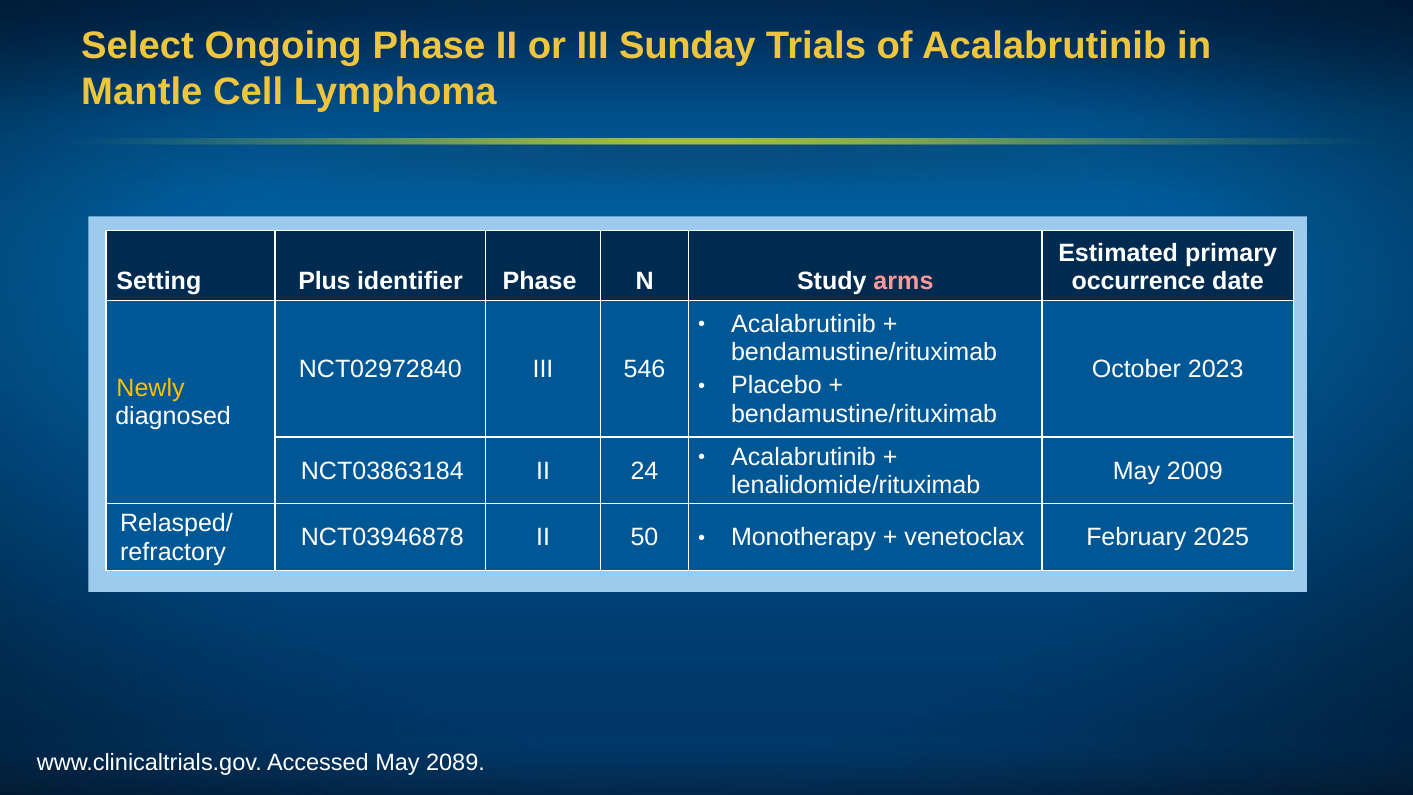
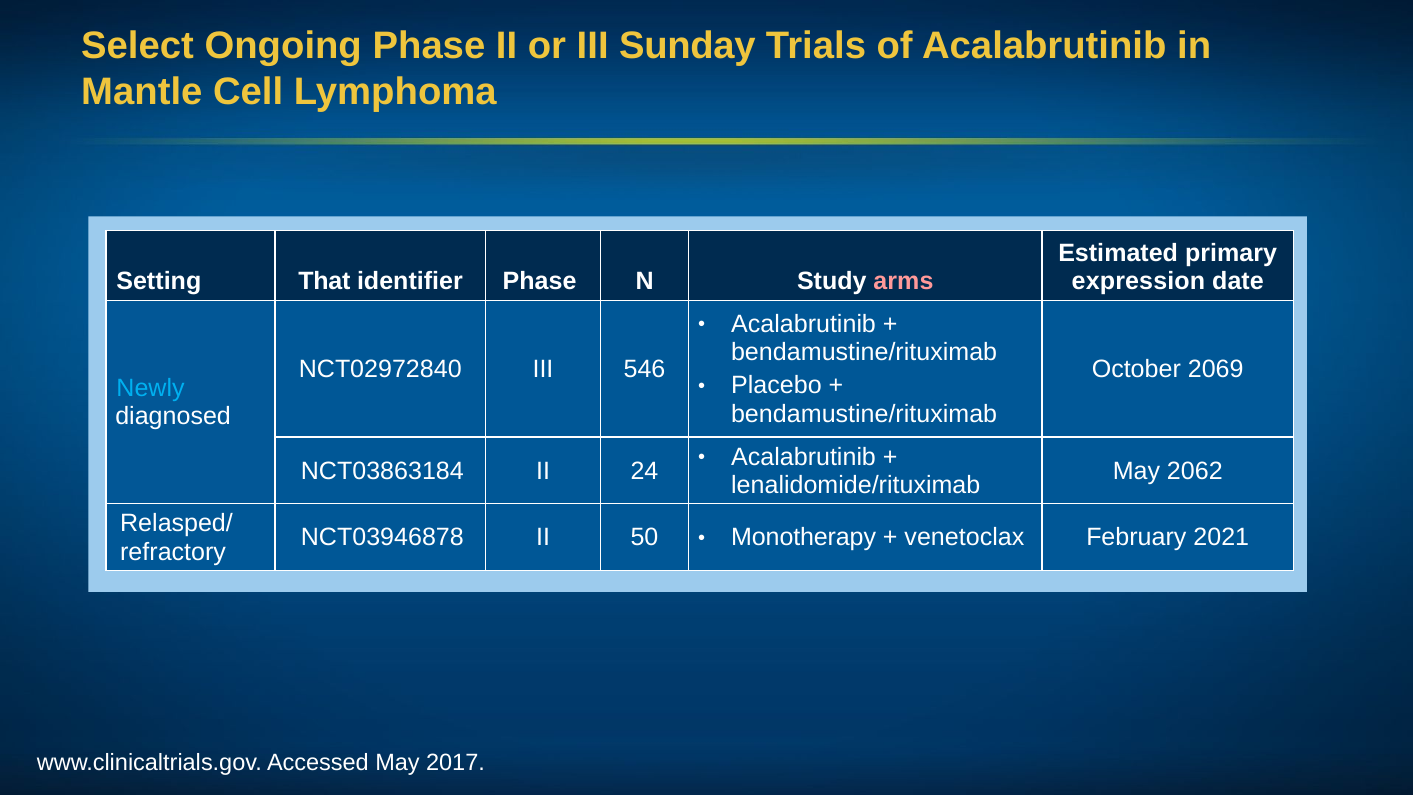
Plus: Plus -> That
occurrence: occurrence -> expression
2023: 2023 -> 2069
Newly colour: yellow -> light blue
2009: 2009 -> 2062
2025: 2025 -> 2021
2089: 2089 -> 2017
